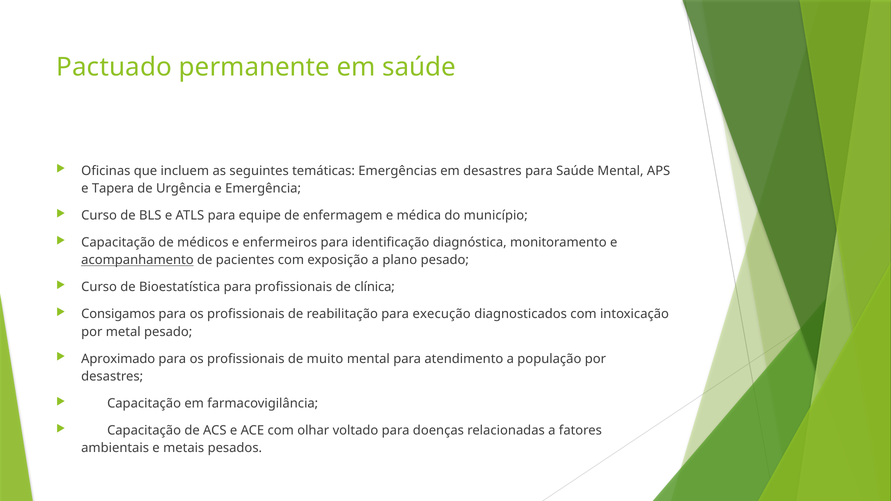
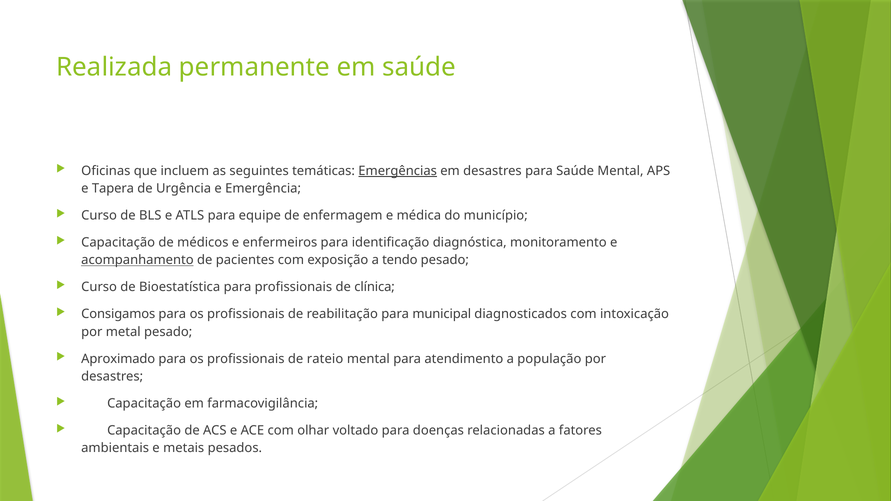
Pactuado: Pactuado -> Realizada
Emergências underline: none -> present
plano: plano -> tendo
execução: execução -> municipal
muito: muito -> rateio
